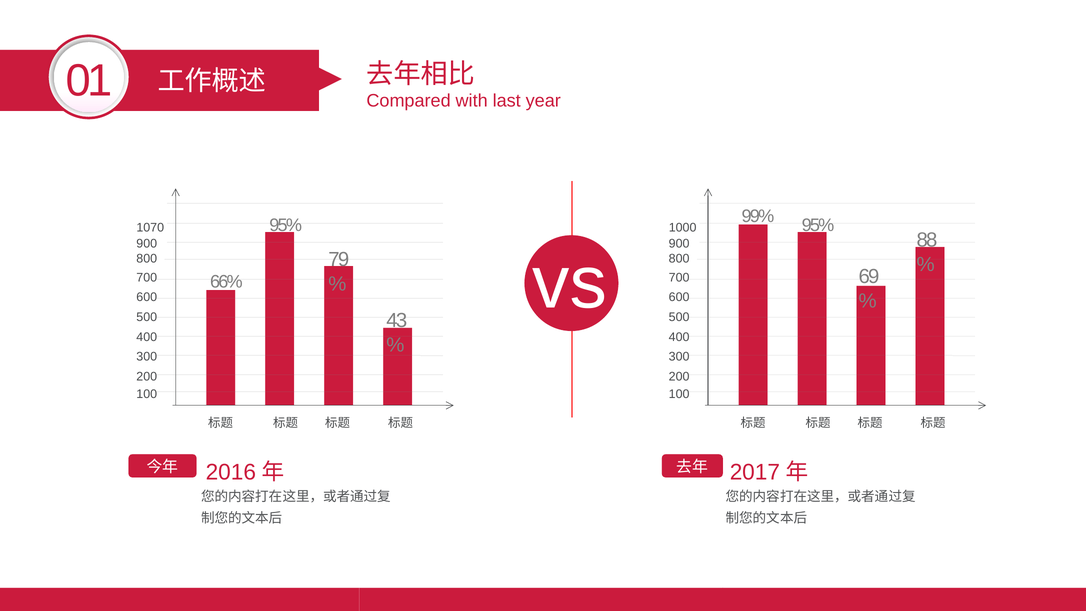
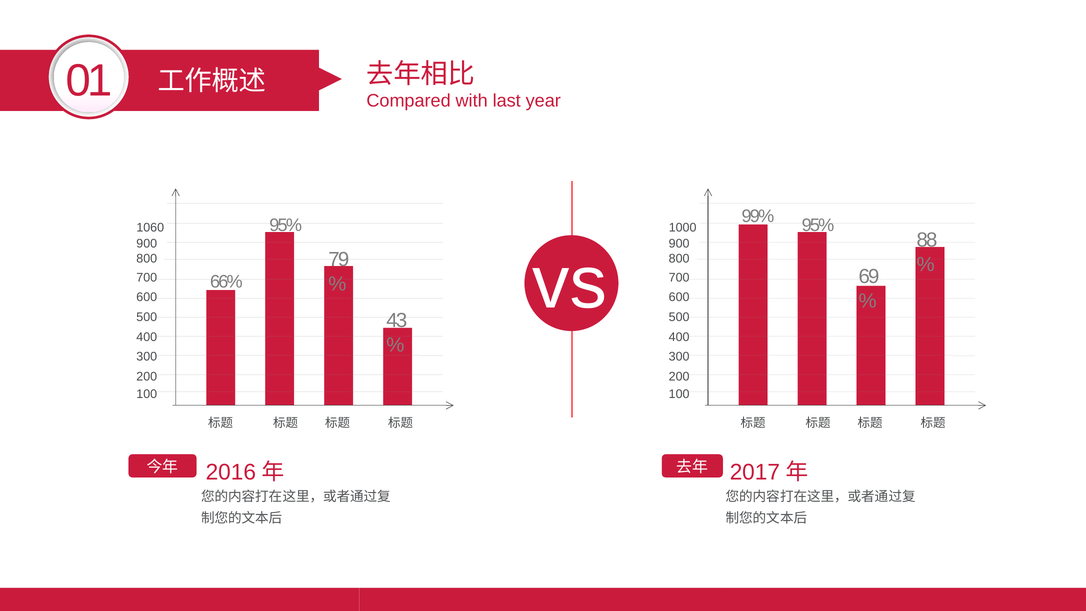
1070: 1070 -> 1060
